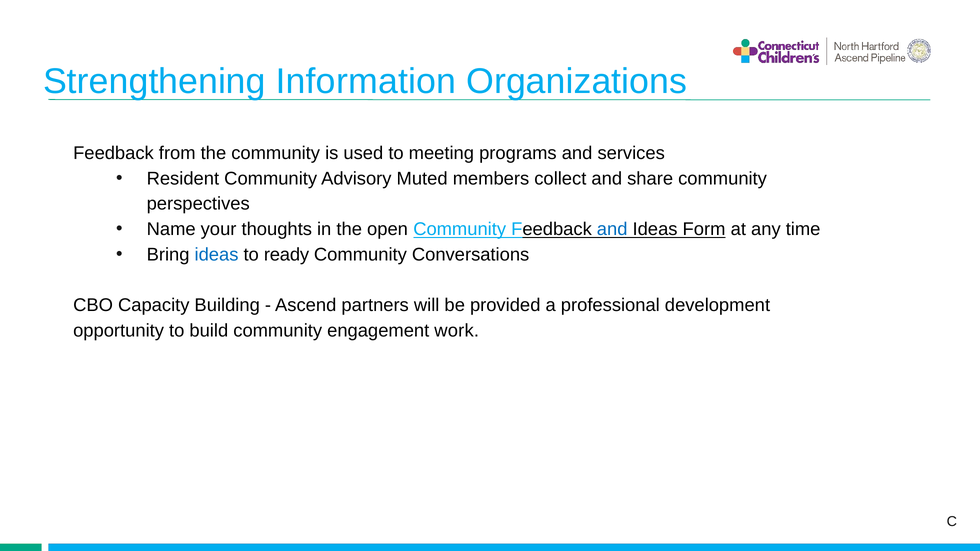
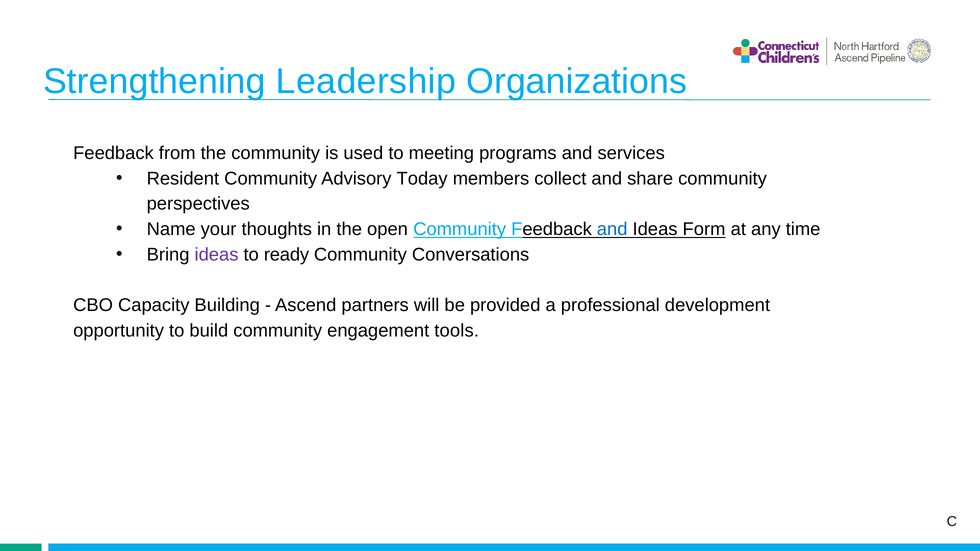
Information: Information -> Leadership
Muted: Muted -> Today
ideas at (217, 255) colour: blue -> purple
work: work -> tools
